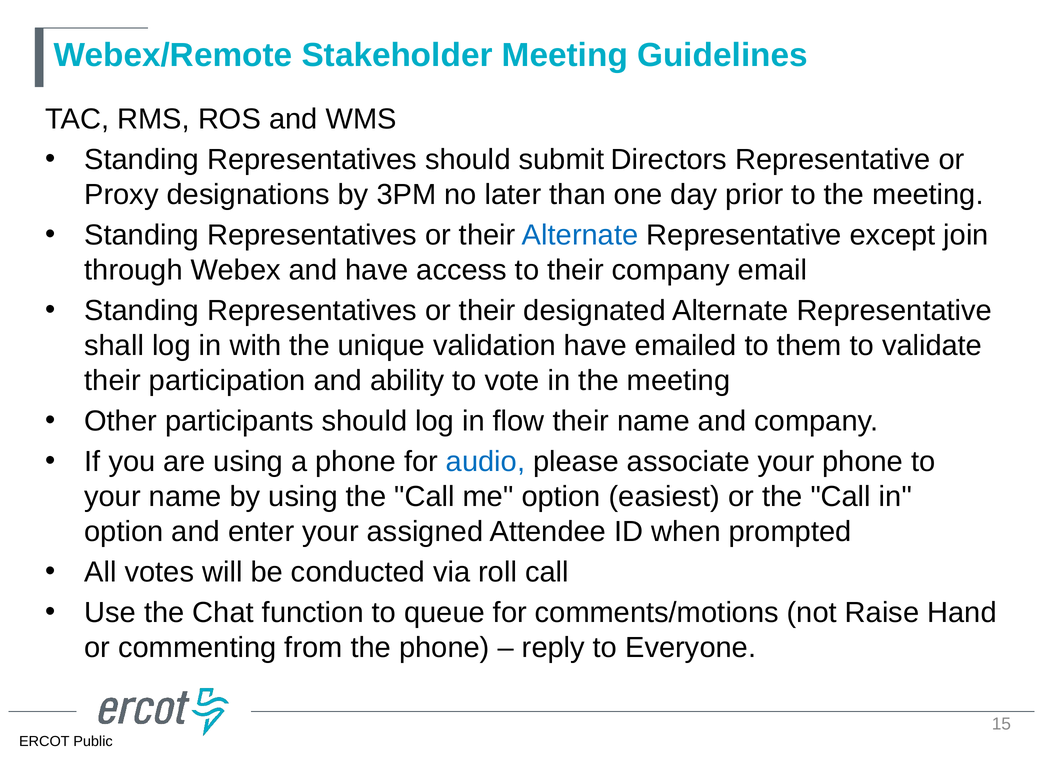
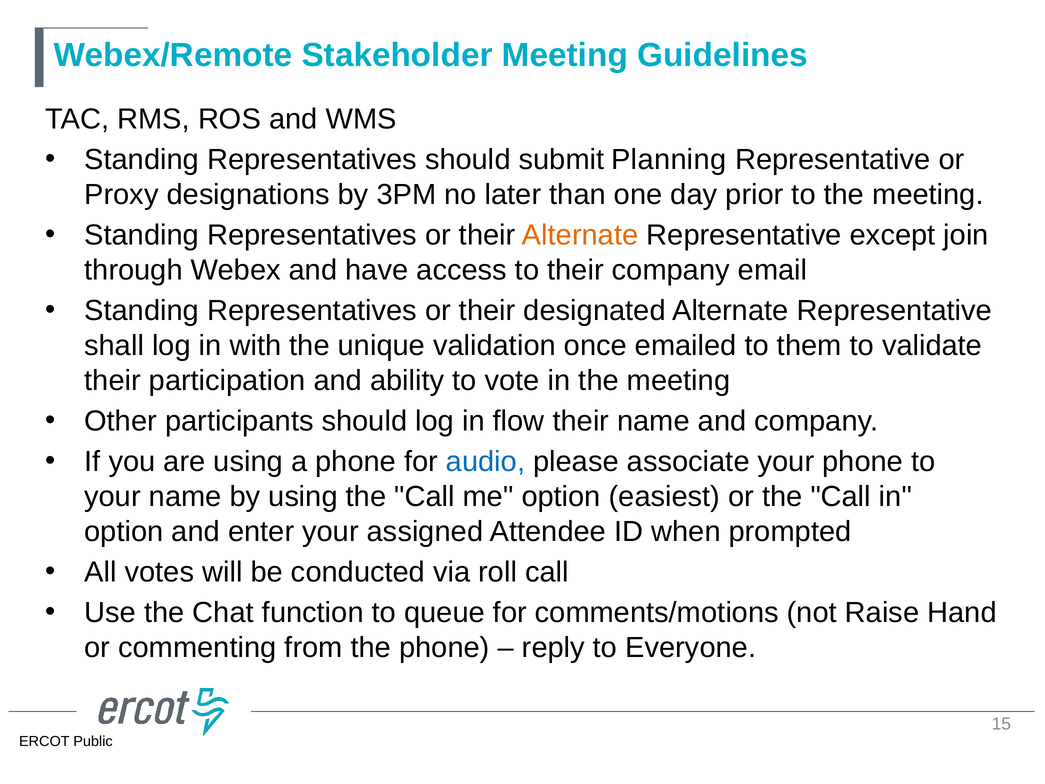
Directors: Directors -> Planning
Alternate at (580, 235) colour: blue -> orange
validation have: have -> once
